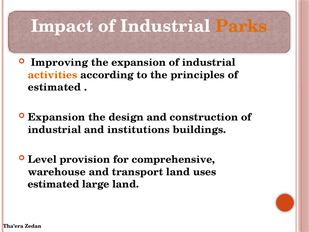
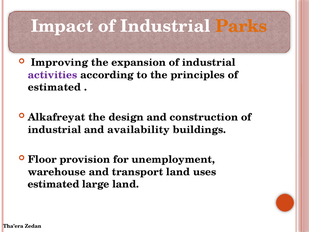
activities colour: orange -> purple
Expansion at (56, 117): Expansion -> Alkafreyat
institutions: institutions -> availability
Level: Level -> Floor
comprehensive: comprehensive -> unemployment
